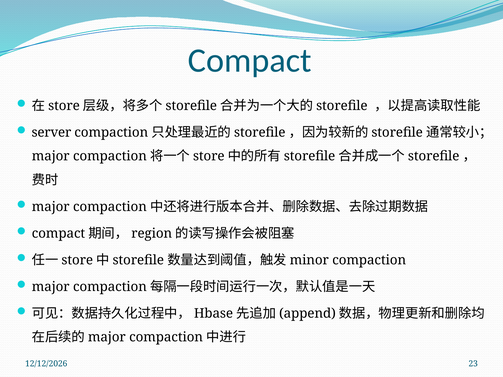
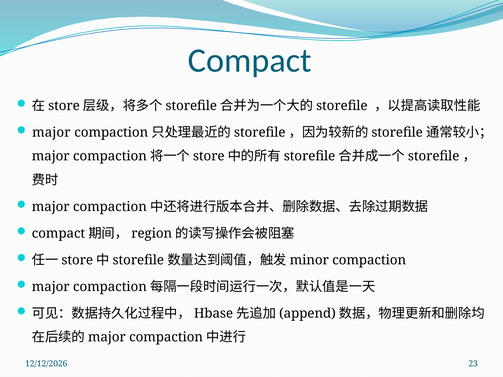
server at (51, 132): server -> major
